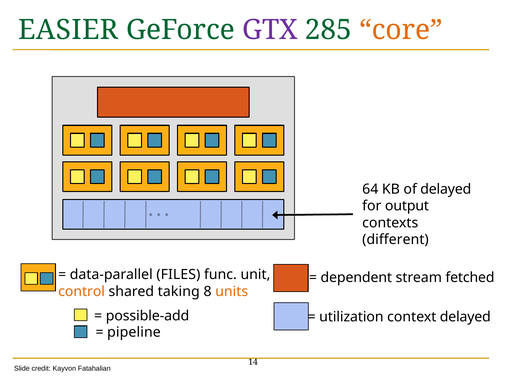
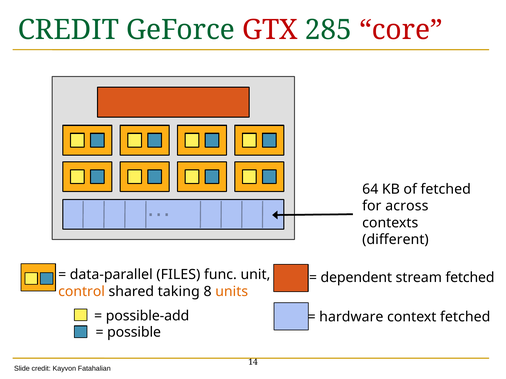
EASIER at (68, 30): EASIER -> CREDIT
GTX colour: purple -> red
core colour: orange -> red
of delayed: delayed -> fetched
output: output -> across
utilization: utilization -> hardware
context delayed: delayed -> fetched
pipeline: pipeline -> possible
